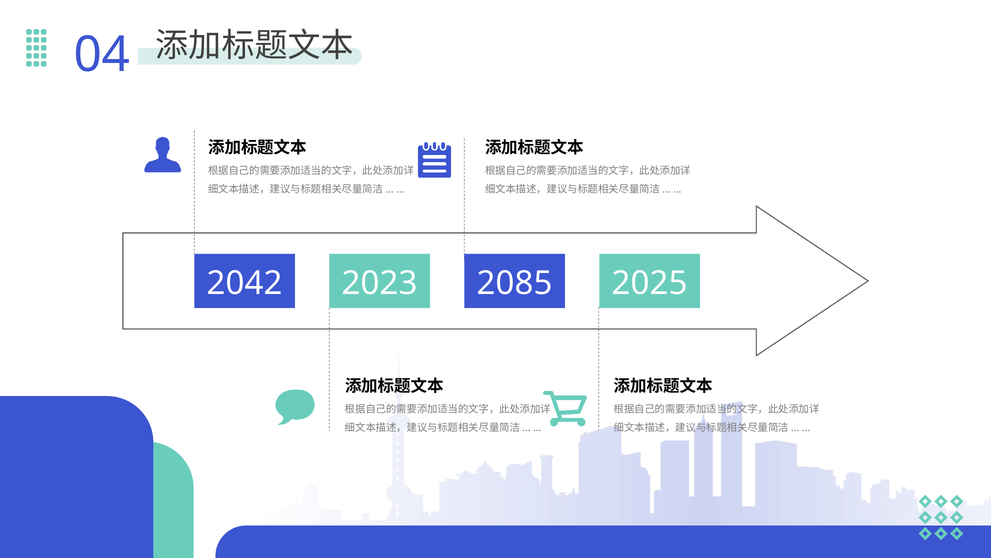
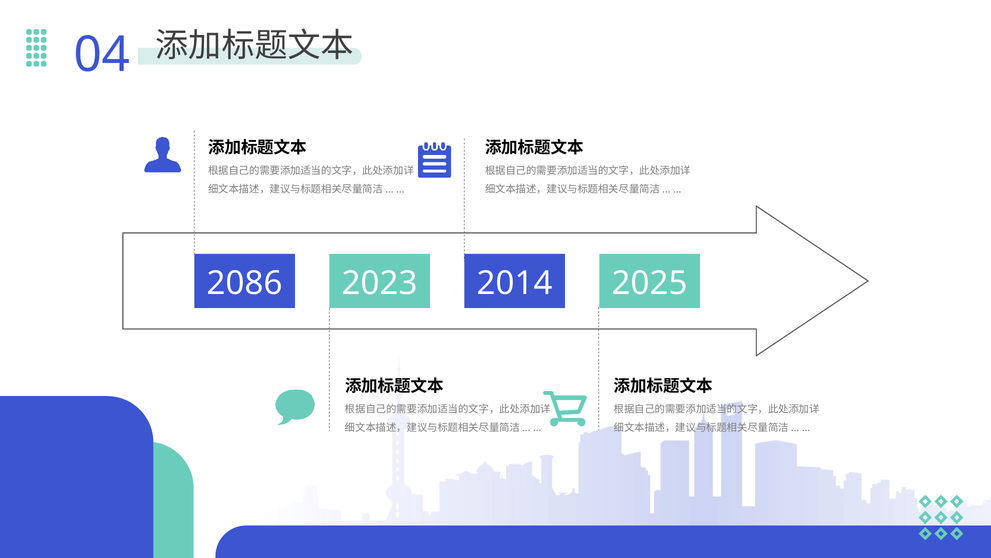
2042: 2042 -> 2086
2085: 2085 -> 2014
